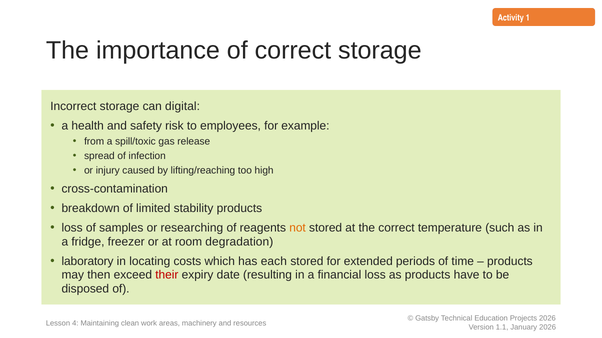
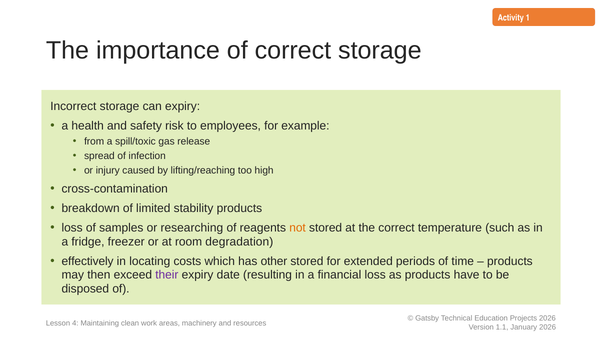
can digital: digital -> expiry
laboratory: laboratory -> effectively
each: each -> other
their colour: red -> purple
